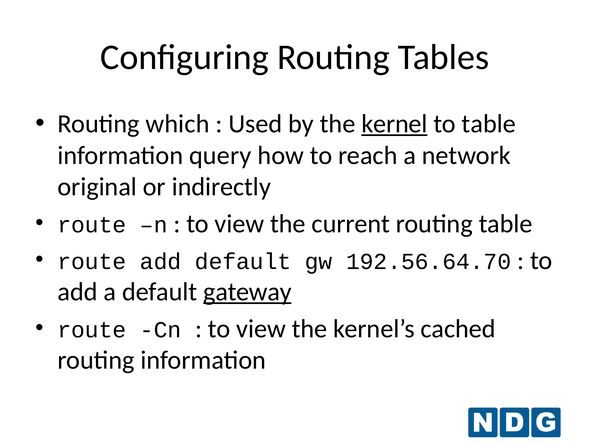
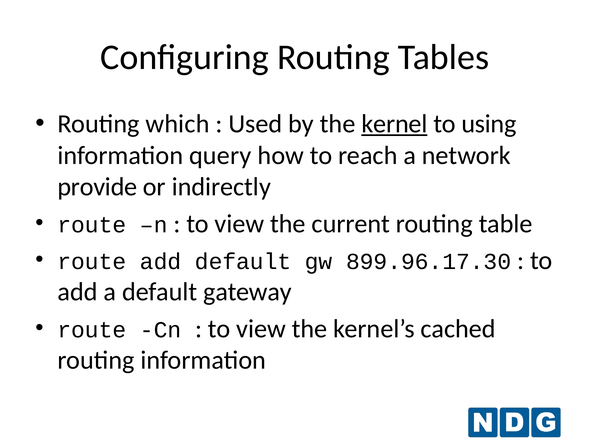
to table: table -> using
original: original -> provide
192.56.64.70: 192.56.64.70 -> 899.96.17.30
gateway underline: present -> none
